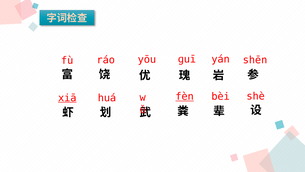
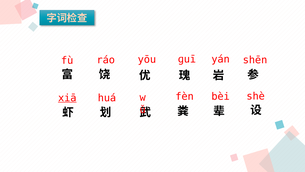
fèn underline: present -> none
